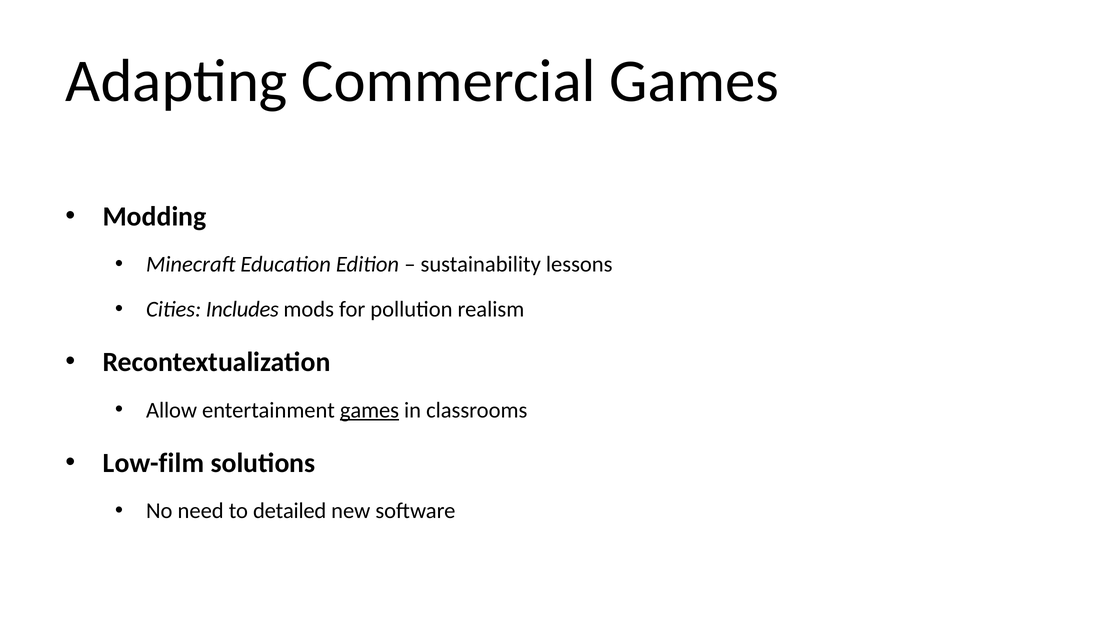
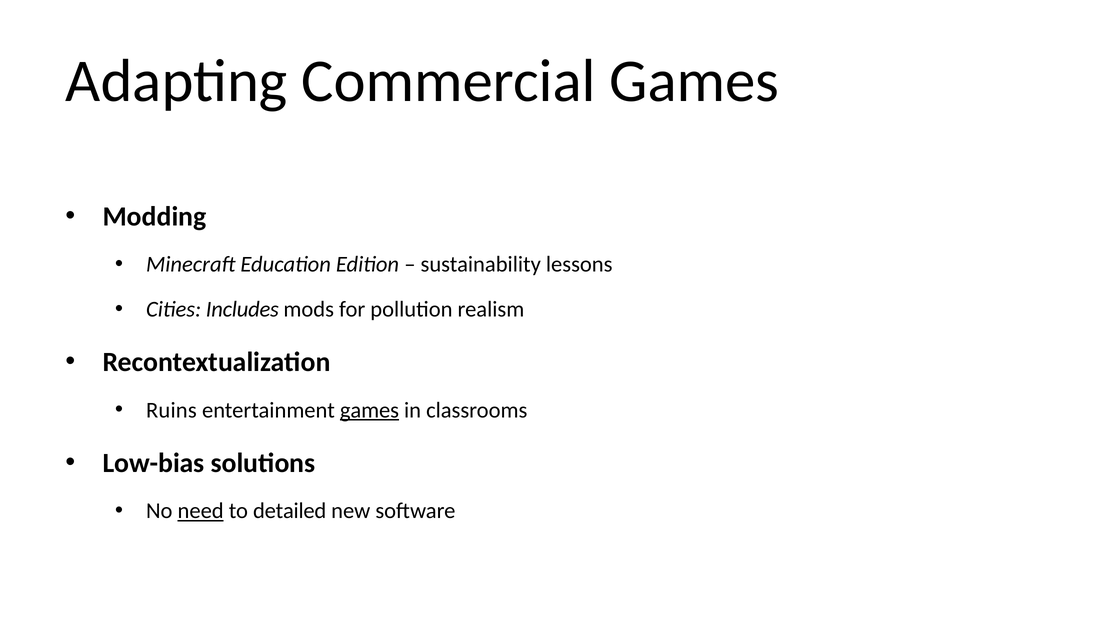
Allow: Allow -> Ruins
Low-film: Low-film -> Low-bias
need underline: none -> present
